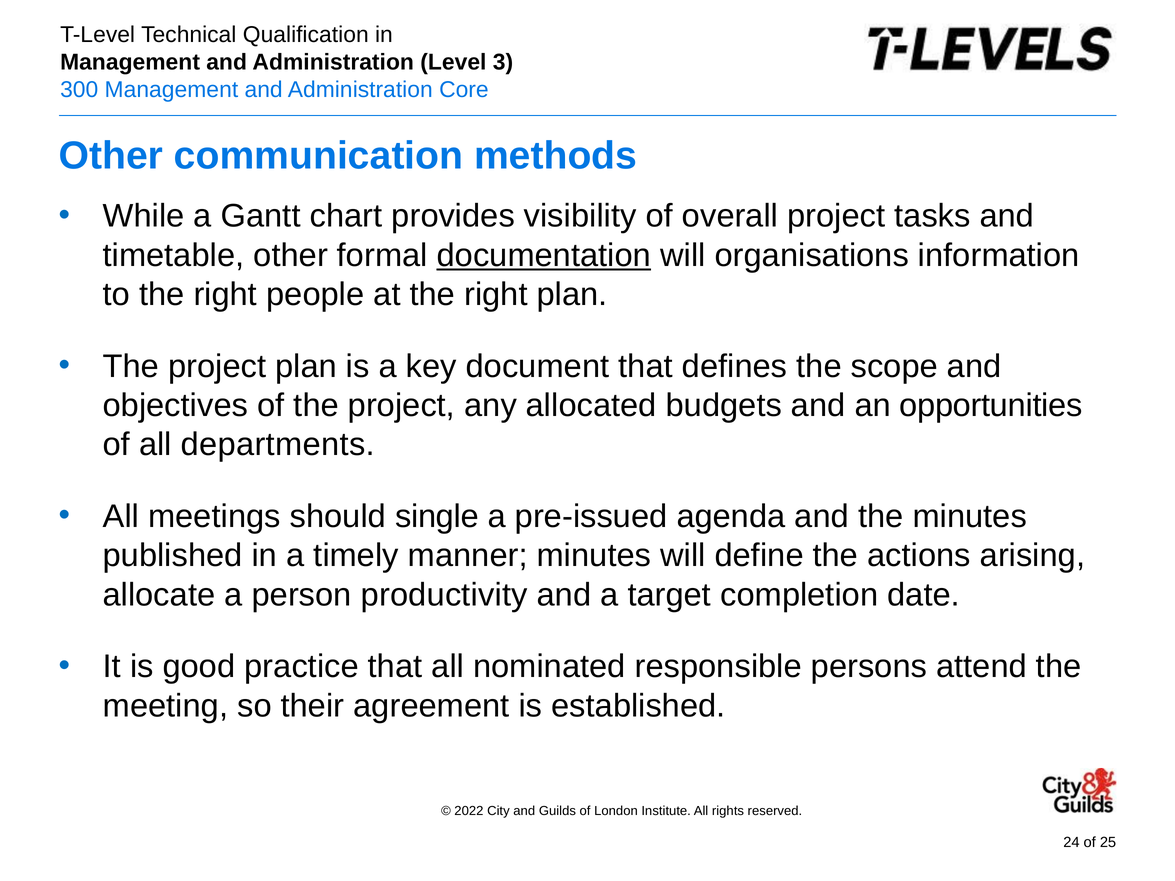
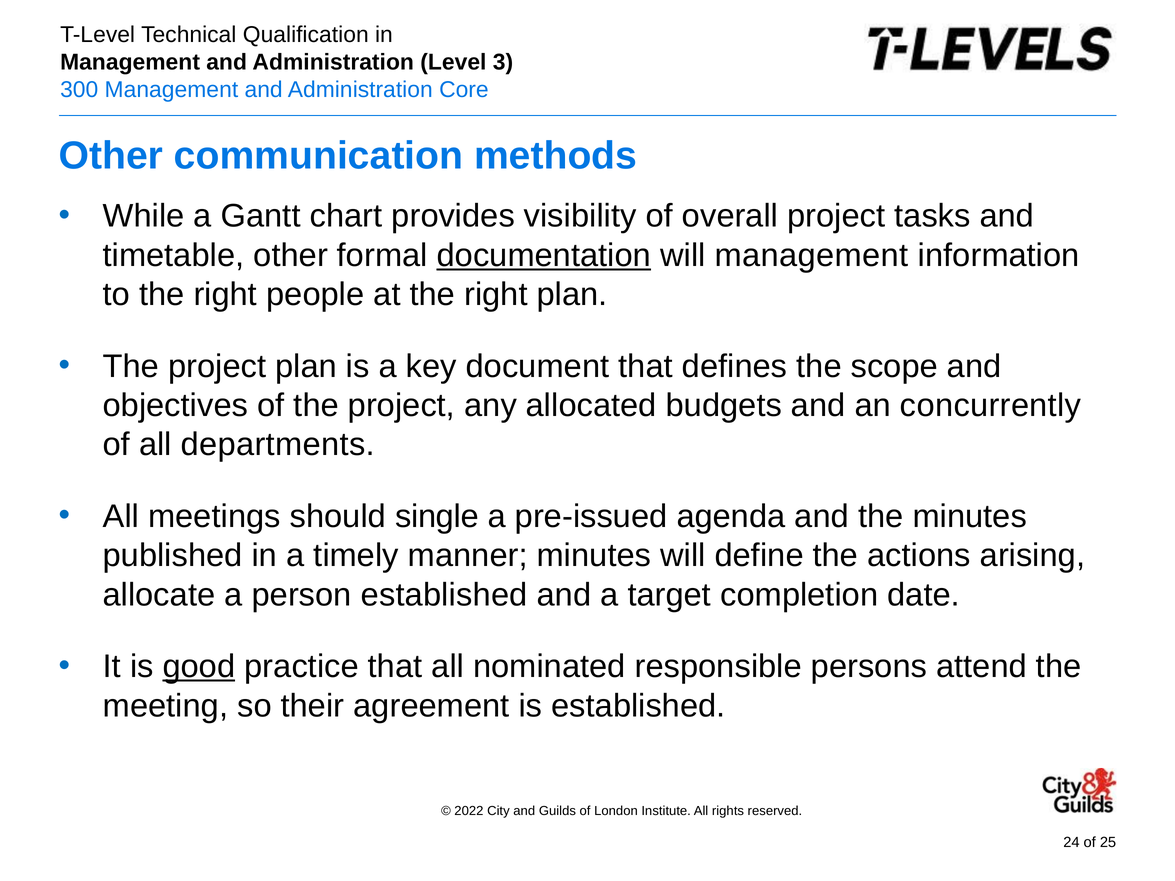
will organisations: organisations -> management
opportunities: opportunities -> concurrently
person productivity: productivity -> established
good underline: none -> present
